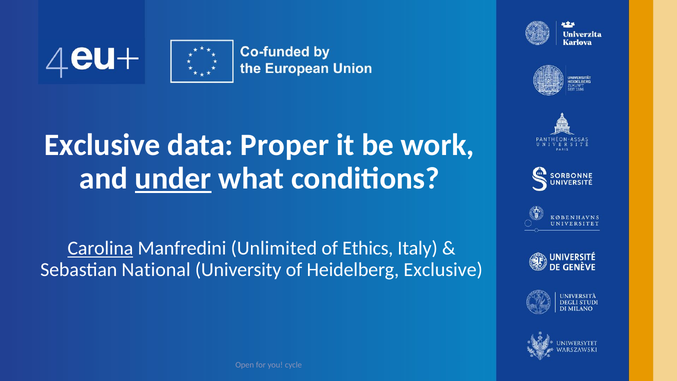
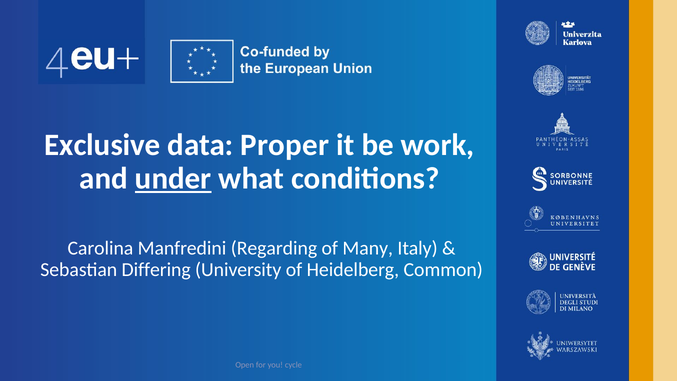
Carolina underline: present -> none
Unlimited: Unlimited -> Regarding
Ethics: Ethics -> Many
National: National -> Differing
Heidelberg Exclusive: Exclusive -> Common
